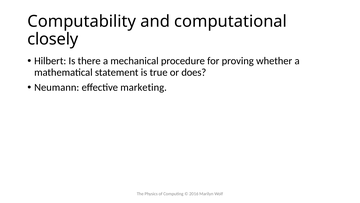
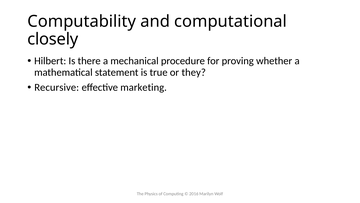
does: does -> they
Neumann: Neumann -> Recursive
